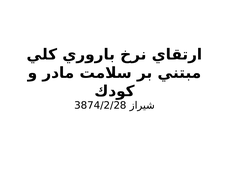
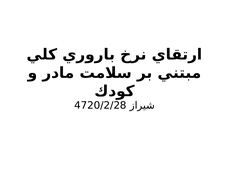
3874/2/28: 3874/2/28 -> 4720/2/28
